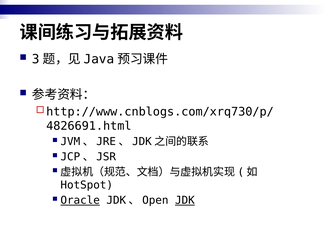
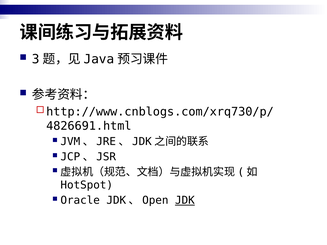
Oracle underline: present -> none
